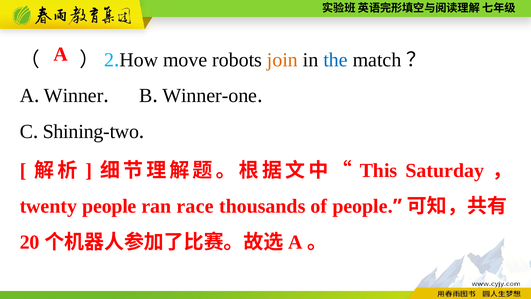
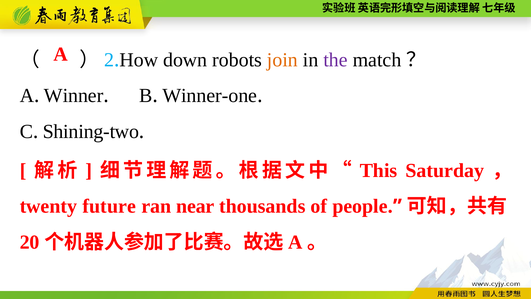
move: move -> down
the colour: blue -> purple
twenty people: people -> future
race: race -> near
